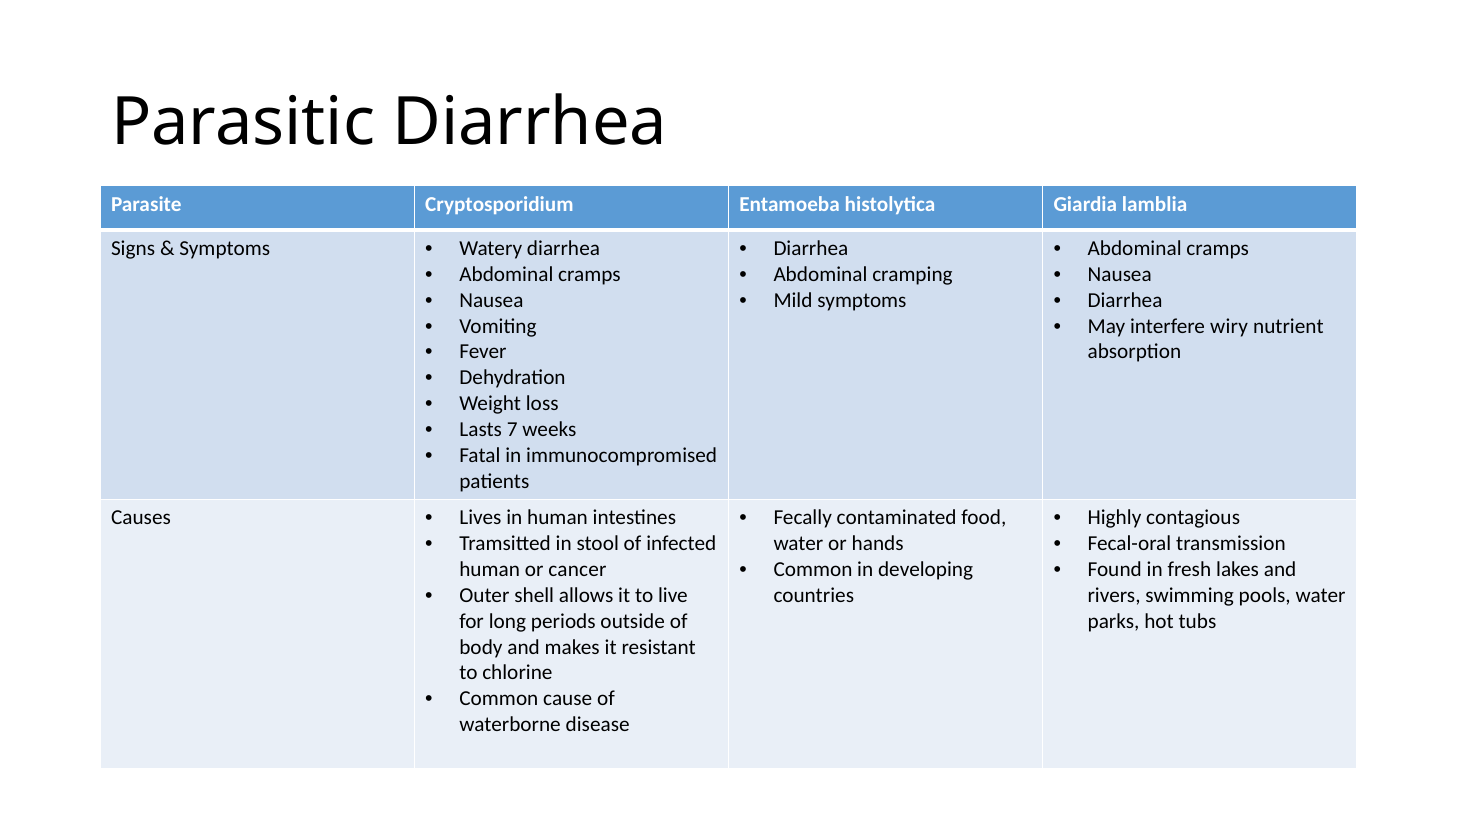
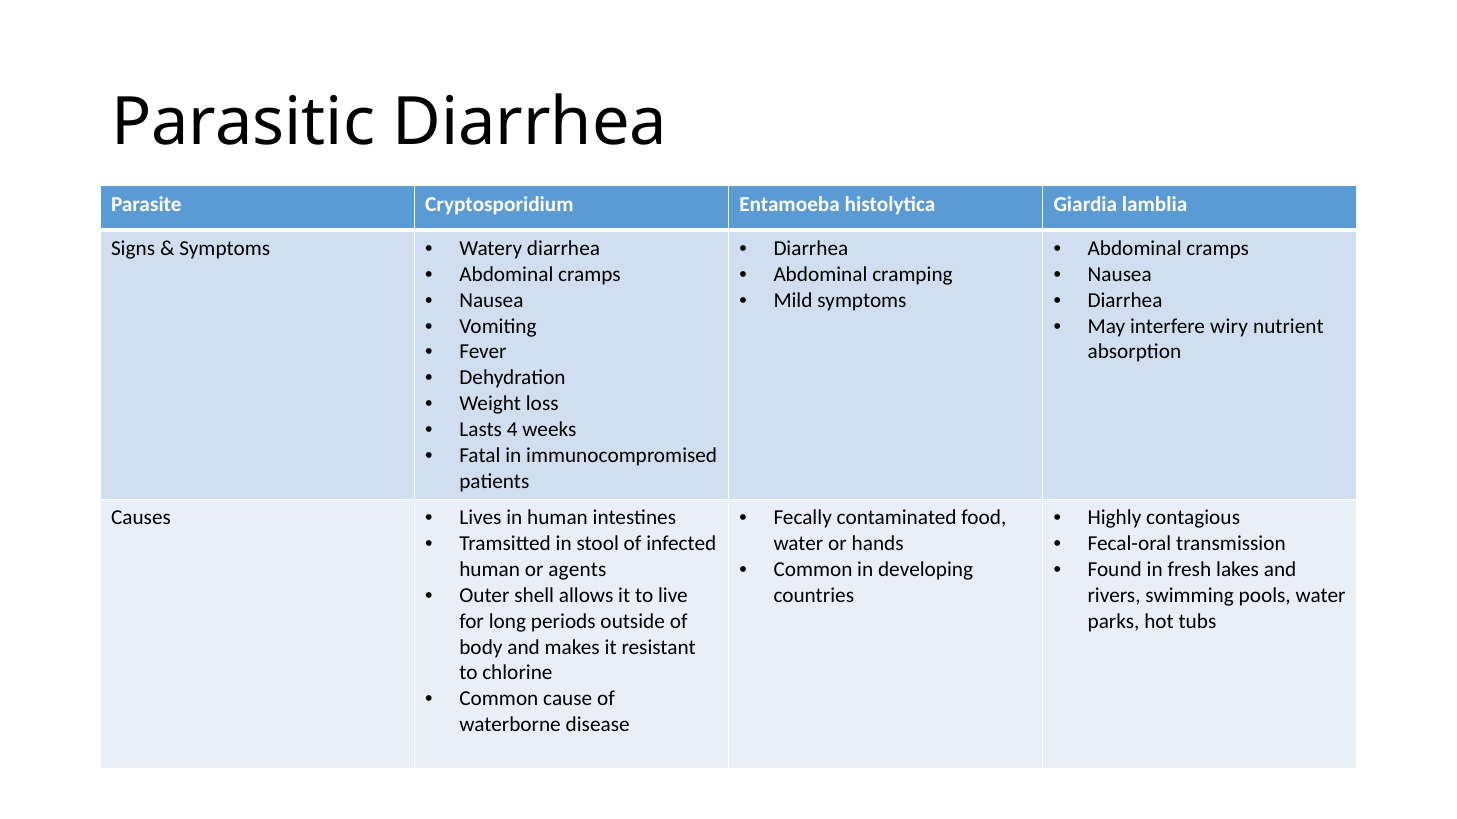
7: 7 -> 4
cancer: cancer -> agents
